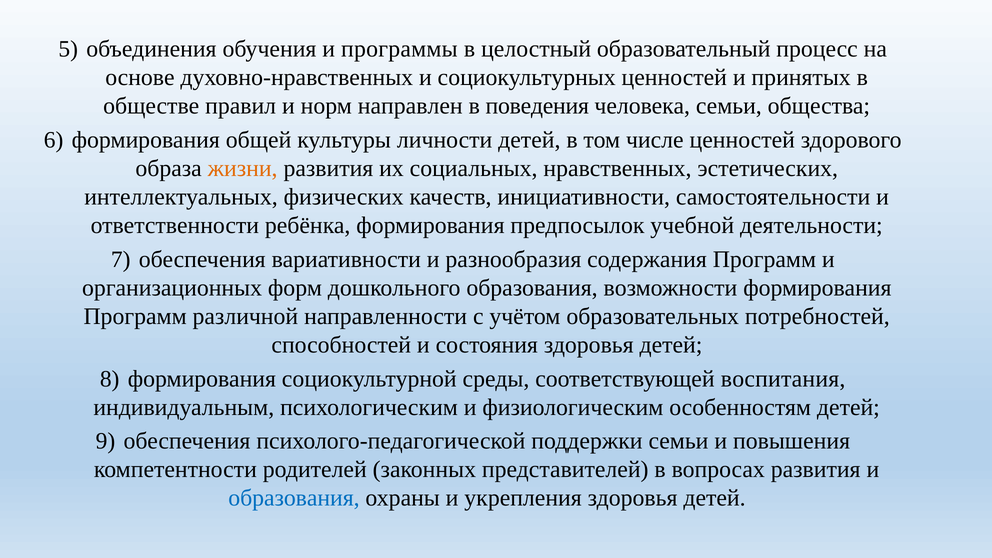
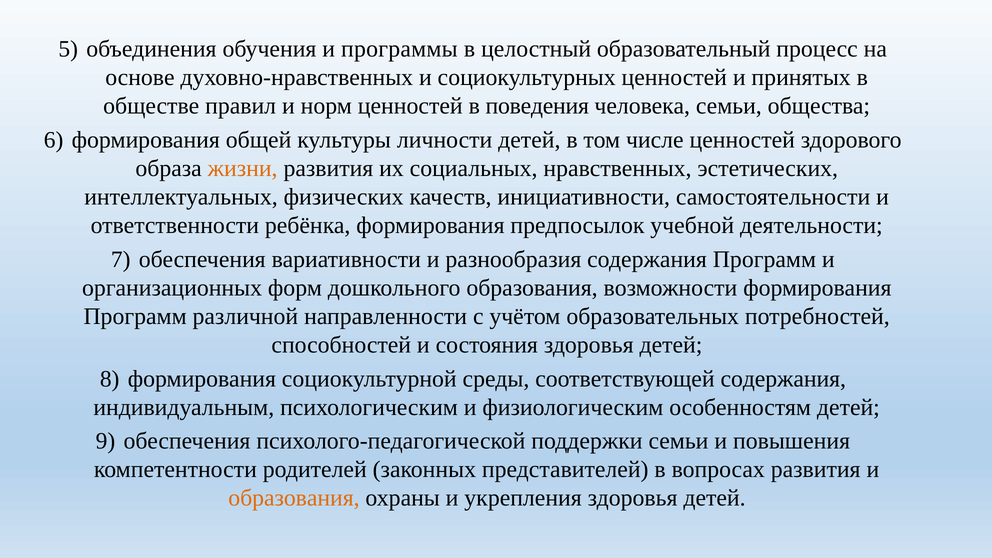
норм направлен: направлен -> ценностей
соответствующей воспитания: воспитания -> содержания
образования at (294, 498) colour: blue -> orange
